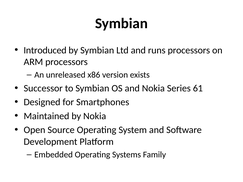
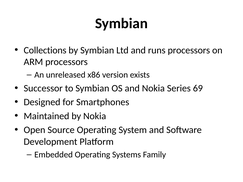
Introduced: Introduced -> Collections
61: 61 -> 69
